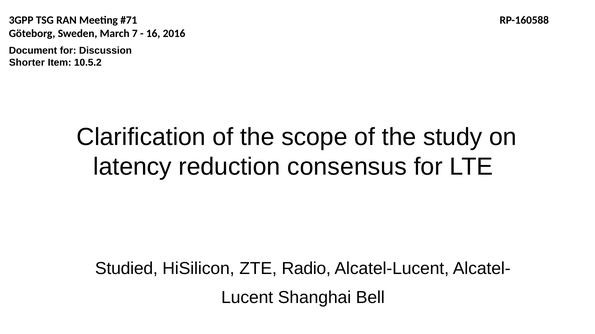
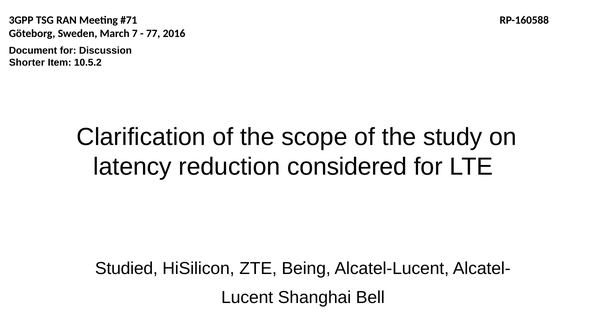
16: 16 -> 77
consensus: consensus -> considered
Radio: Radio -> Being
